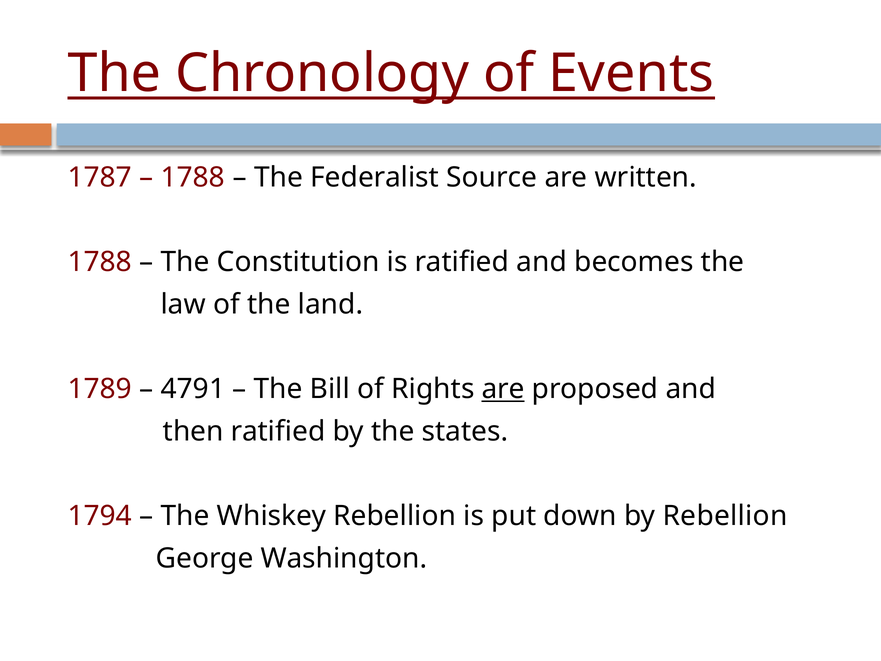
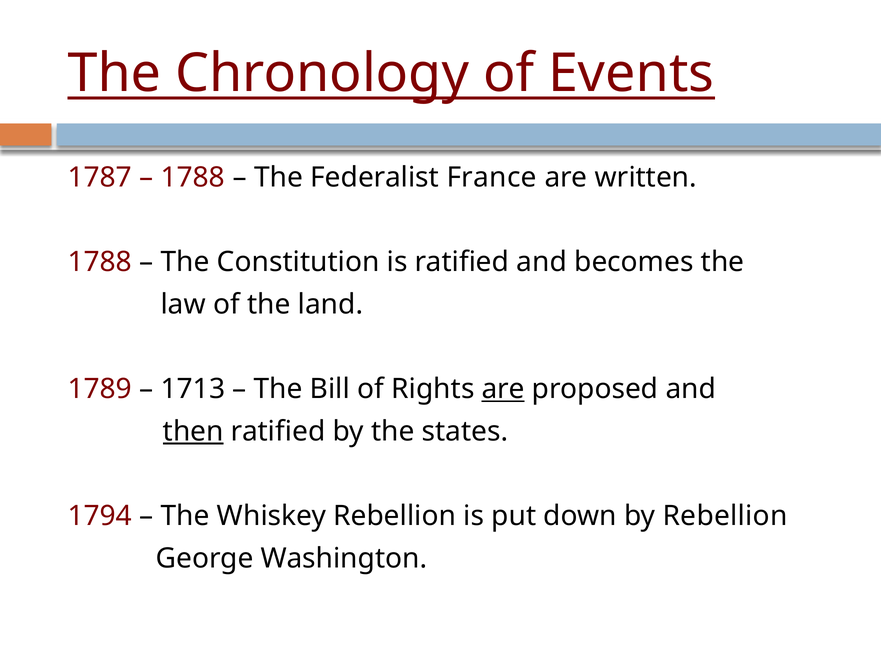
Source: Source -> France
4791: 4791 -> 1713
then underline: none -> present
